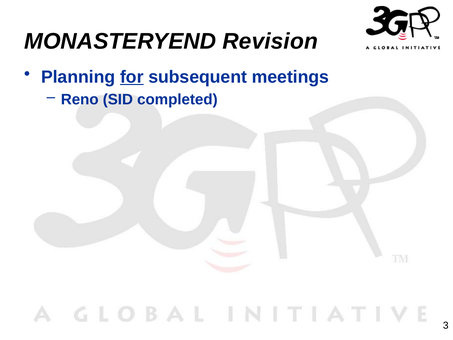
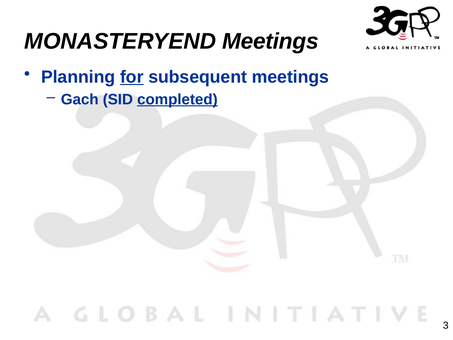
MONASTERYEND Revision: Revision -> Meetings
Reno: Reno -> Gach
completed underline: none -> present
